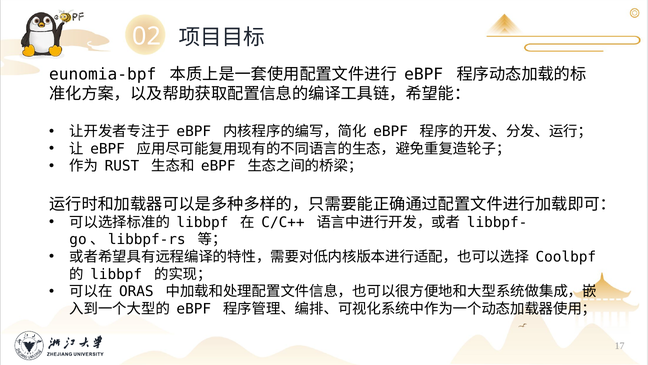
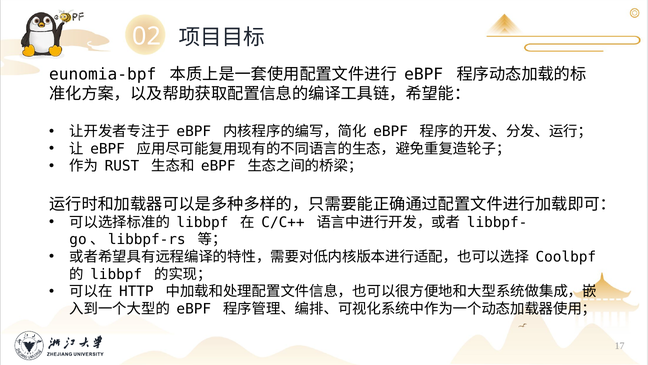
ORAS: ORAS -> HTTP
